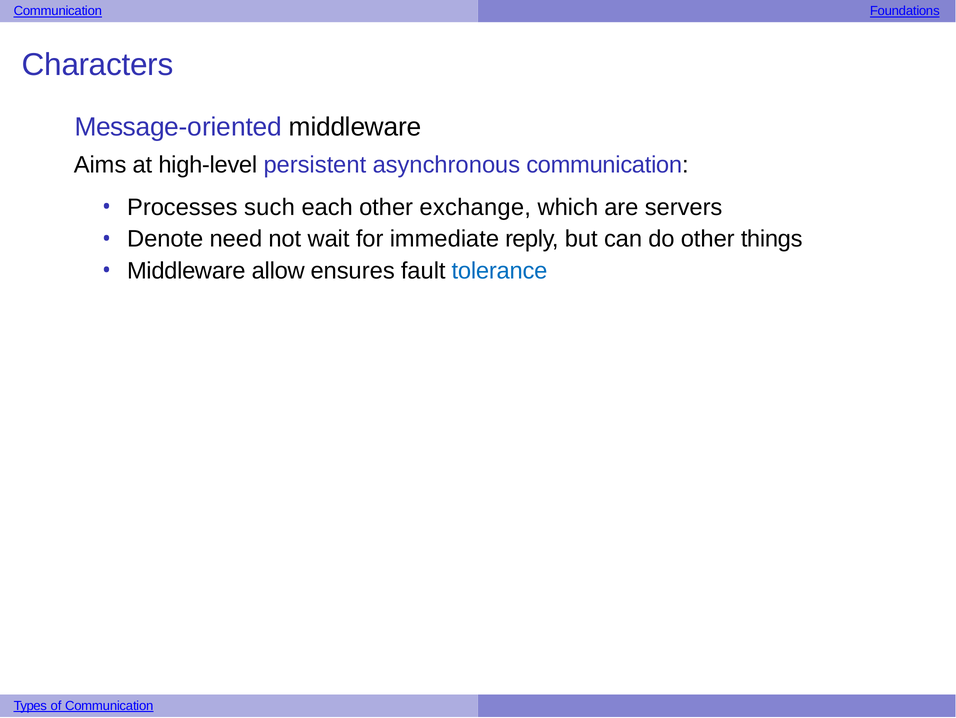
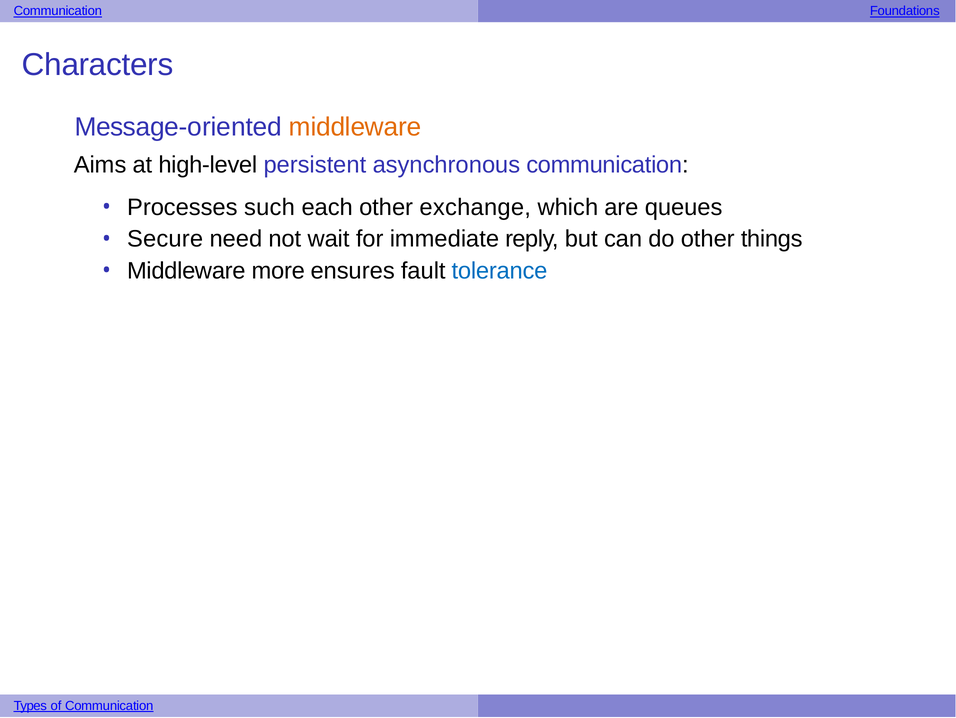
middleware at (355, 127) colour: black -> orange
servers: servers -> queues
Denote: Denote -> Secure
allow: allow -> more
